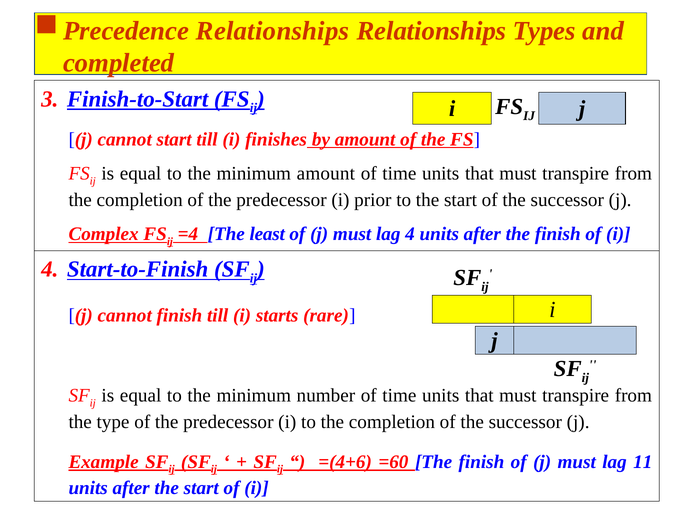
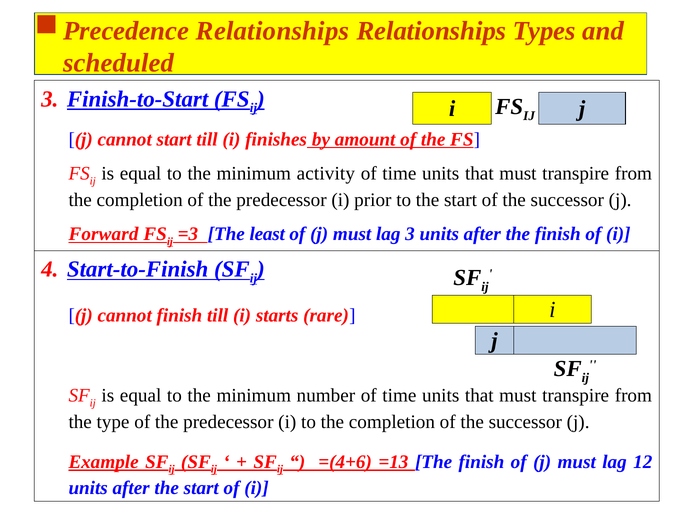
completed: completed -> scheduled
minimum amount: amount -> activity
Complex: Complex -> Forward
=4: =4 -> =3
lag 4: 4 -> 3
=60: =60 -> =13
11: 11 -> 12
